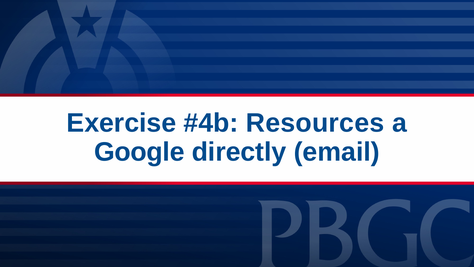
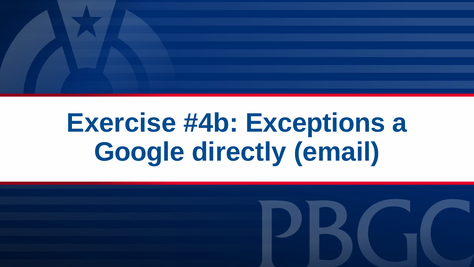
Resources: Resources -> Exceptions
